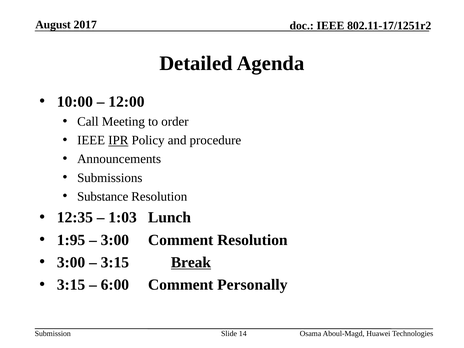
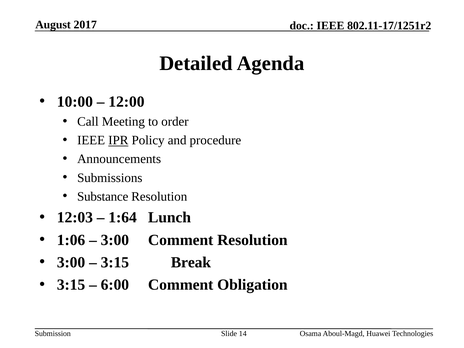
12:35: 12:35 -> 12:03
1:03: 1:03 -> 1:64
1:95: 1:95 -> 1:06
Break underline: present -> none
Personally: Personally -> Obligation
